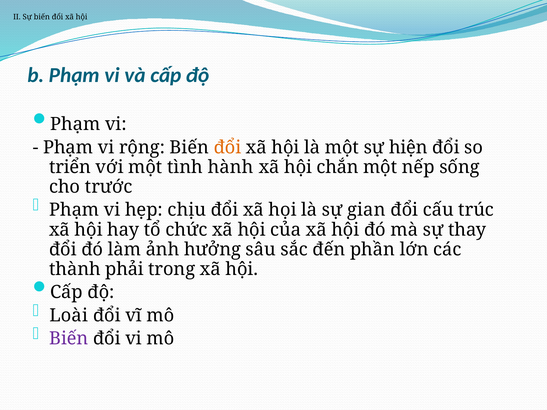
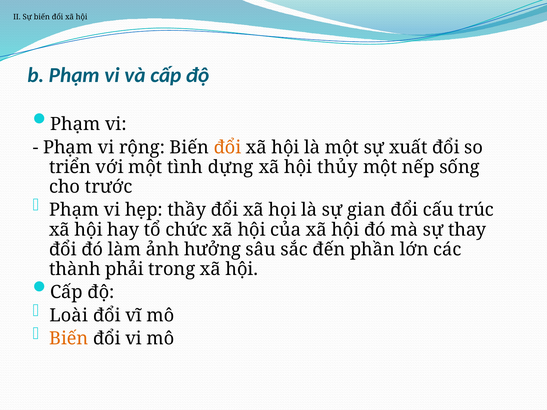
hiện: hiện -> xuất
hành: hành -> dựng
chắn: chắn -> thủy
chịu: chịu -> thầy
Biến at (69, 339) colour: purple -> orange
